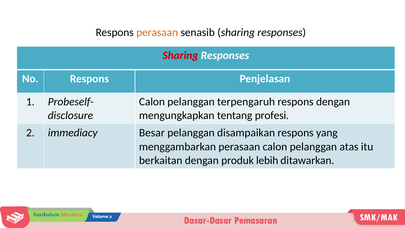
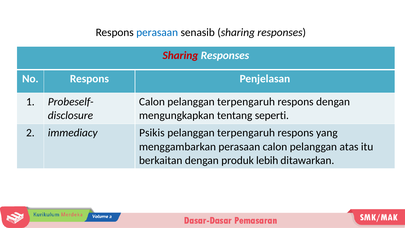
perasaan at (157, 33) colour: orange -> blue
profesi: profesi -> seperti
Besar: Besar -> Psikis
disampaikan at (246, 133): disampaikan -> terpengaruh
